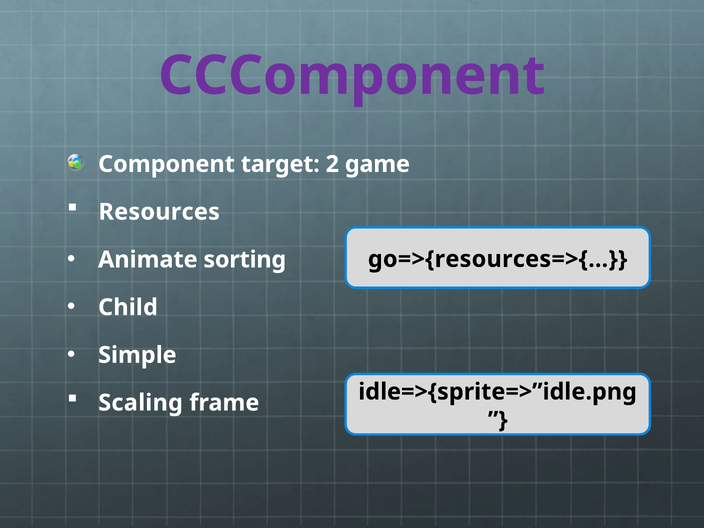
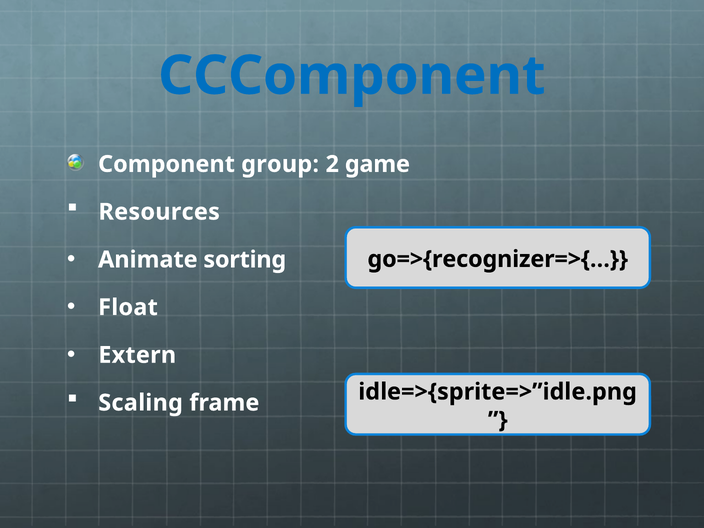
CCComponent colour: purple -> blue
target: target -> group
go=>{resources=>{…: go=>{resources=>{… -> go=>{recognizer=>{…
Child: Child -> Float
Simple: Simple -> Extern
